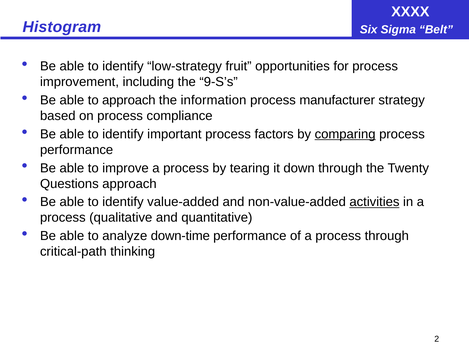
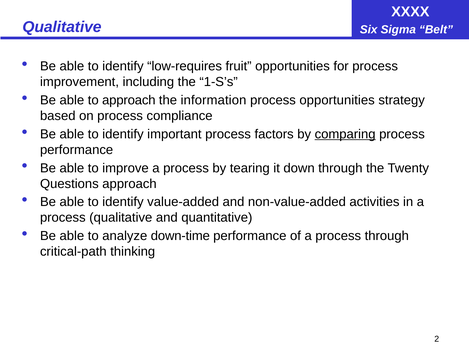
Histogram at (62, 27): Histogram -> Qualitative
low-strategy: low-strategy -> low-requires
9-S’s: 9-S’s -> 1-S’s
process manufacturer: manufacturer -> opportunities
activities underline: present -> none
